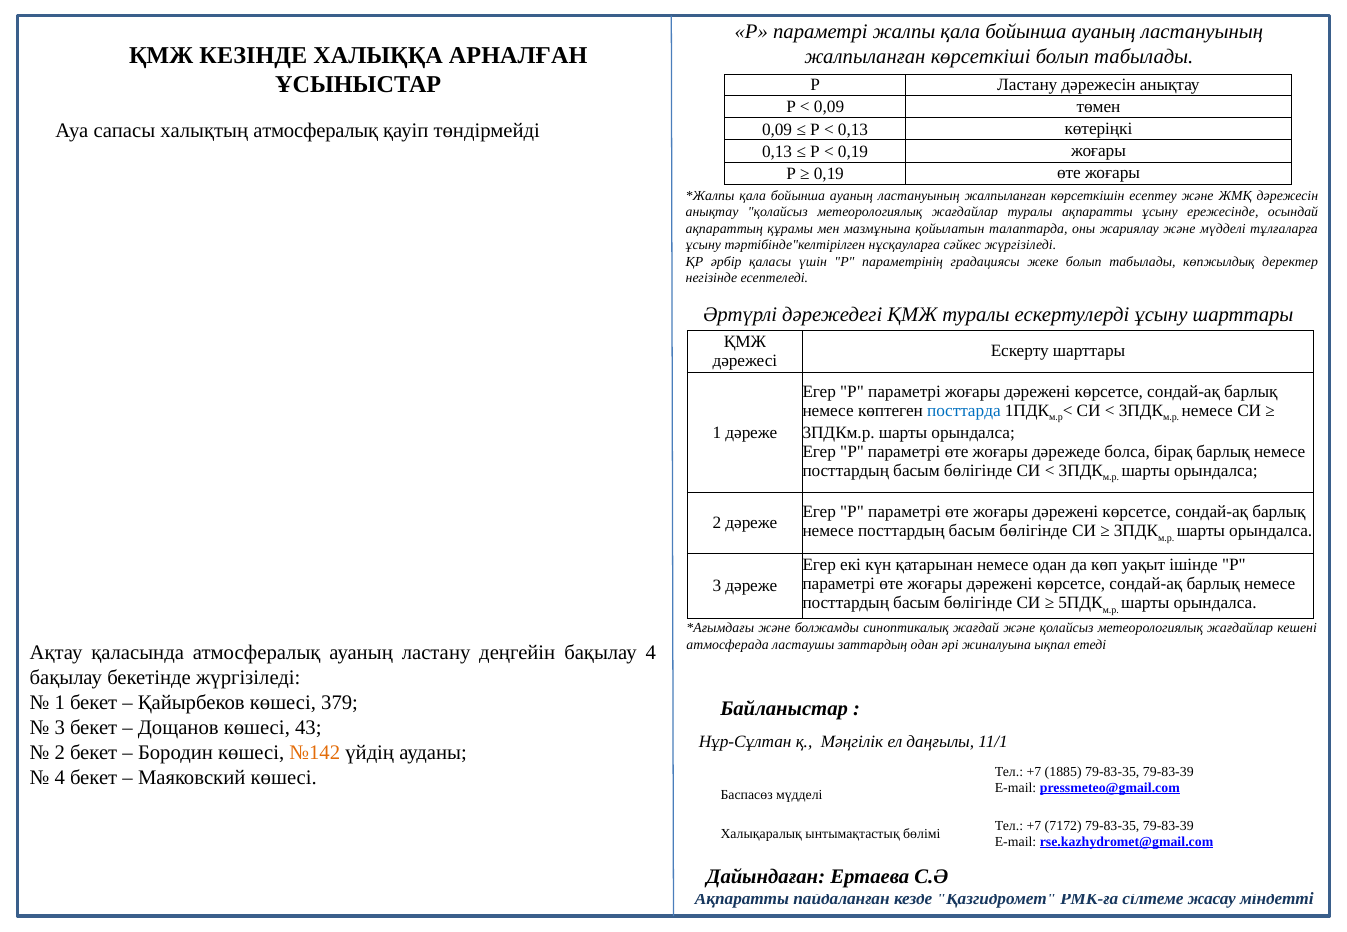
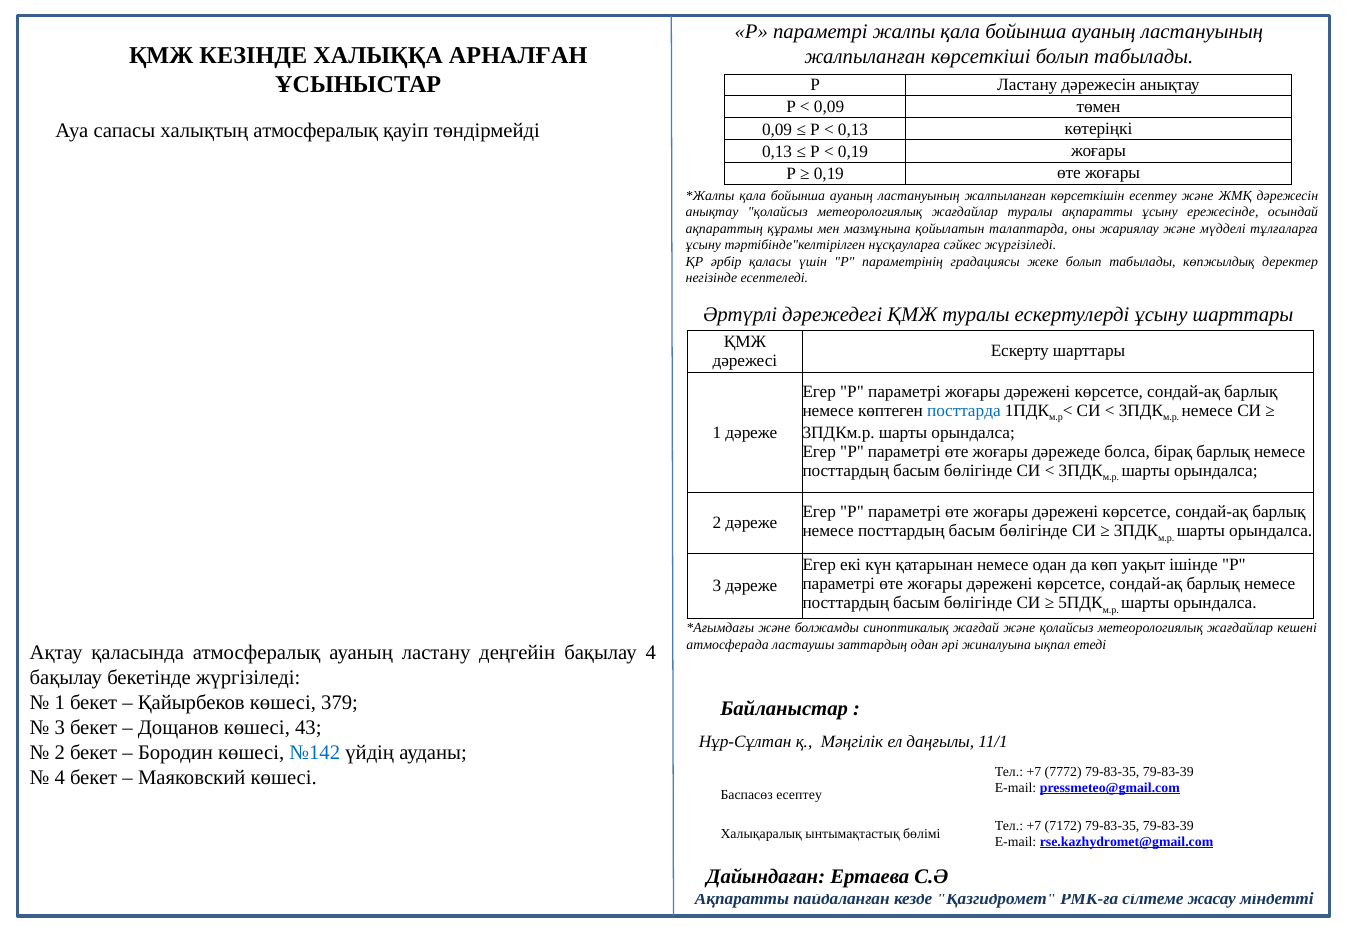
№142 colour: orange -> blue
1885: 1885 -> 7772
Баспасөз мүдделі: мүдделі -> есептеу
